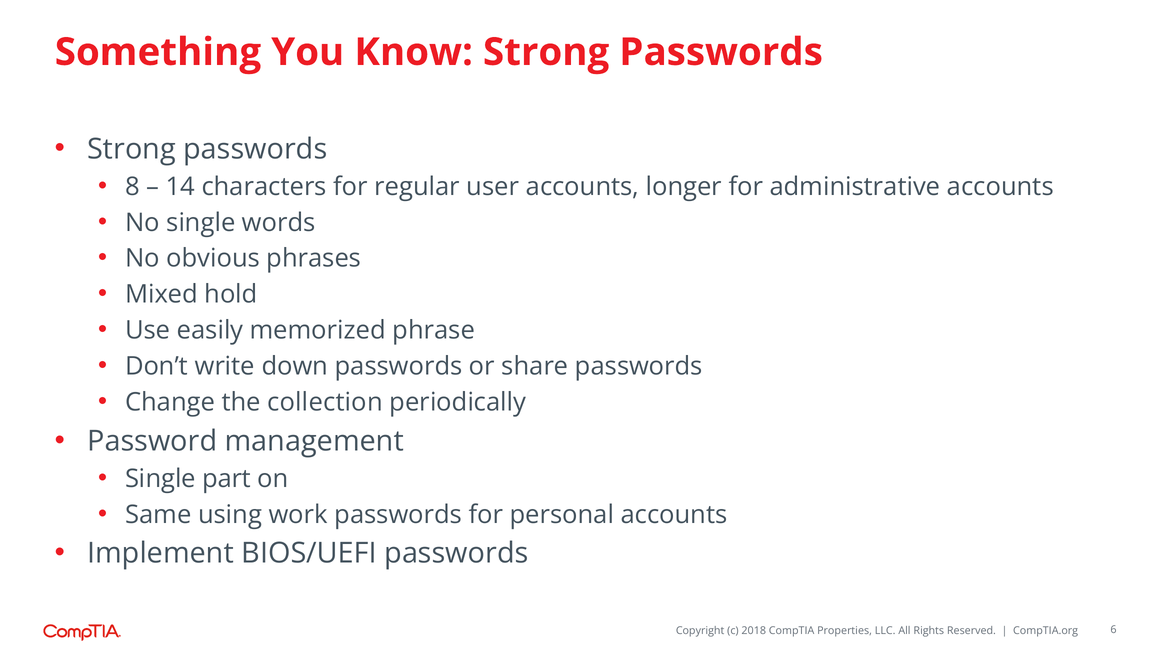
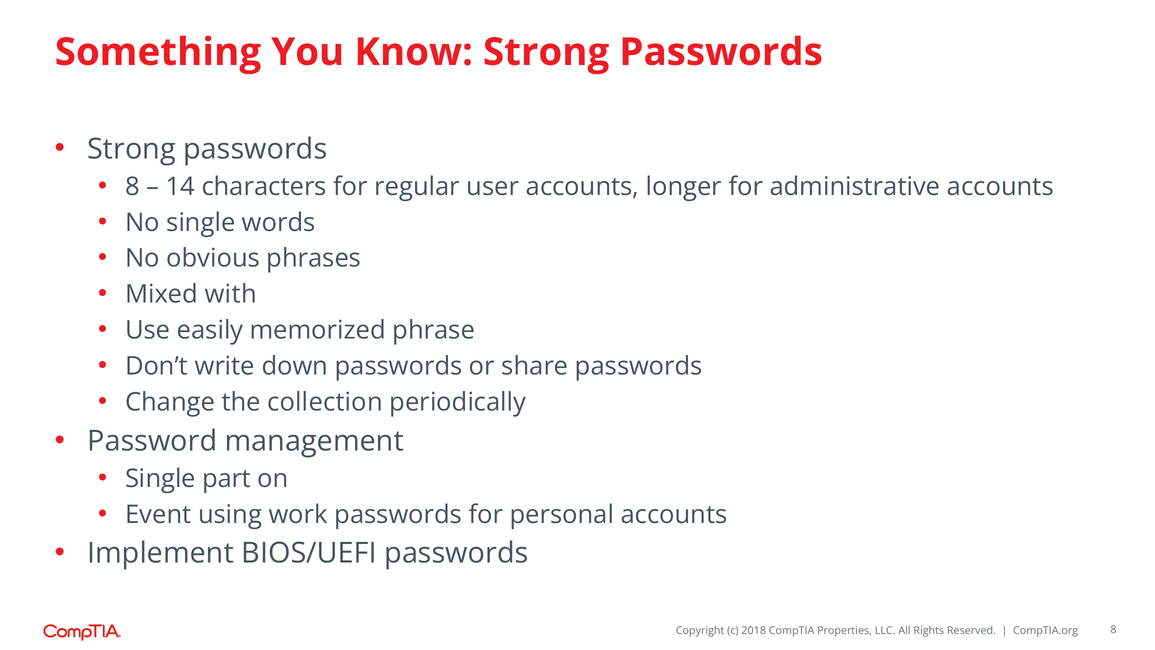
hold: hold -> with
Same: Same -> Event
6 at (1113, 629): 6 -> 8
